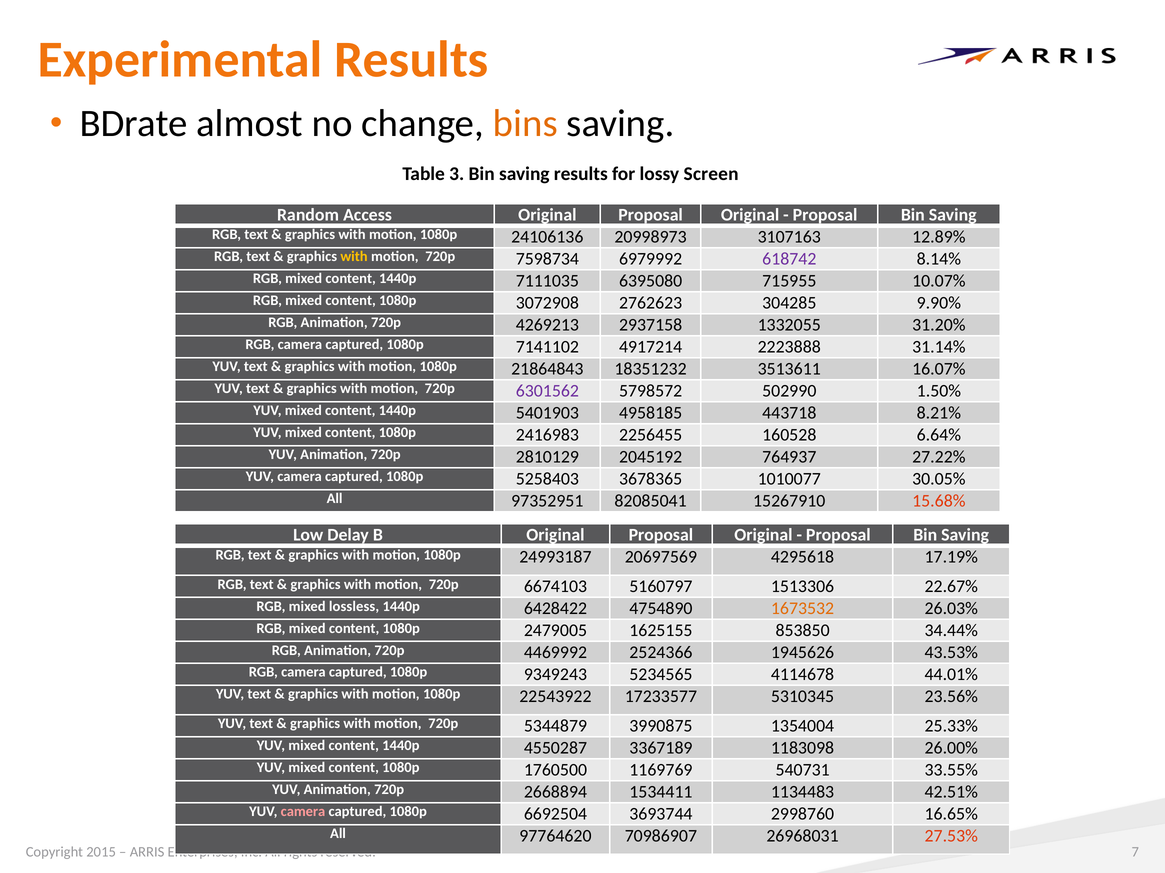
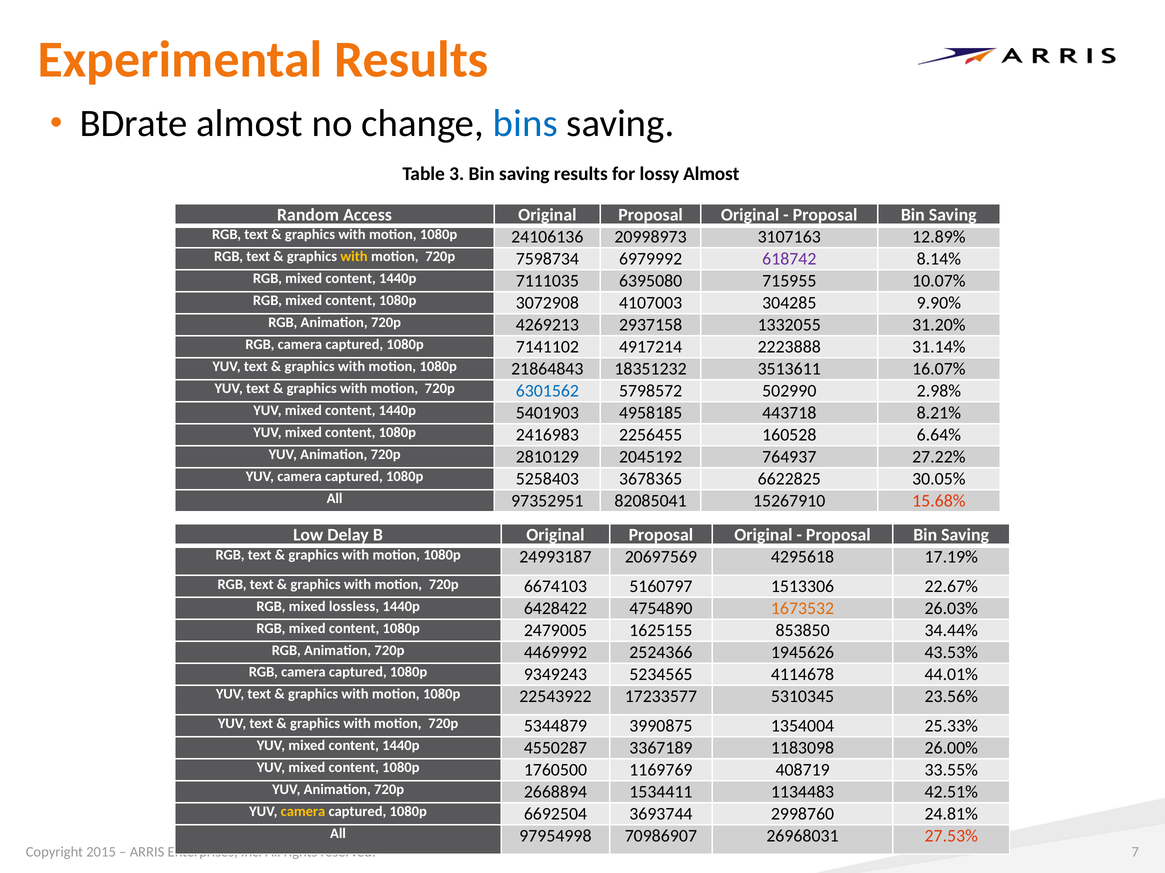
bins colour: orange -> blue
lossy Screen: Screen -> Almost
2762623: 2762623 -> 4107003
6301562 colour: purple -> blue
1.50%: 1.50% -> 2.98%
1010077: 1010077 -> 6622825
540731: 540731 -> 408719
camera at (303, 812) colour: pink -> yellow
16.65%: 16.65% -> 24.81%
97764620: 97764620 -> 97954998
